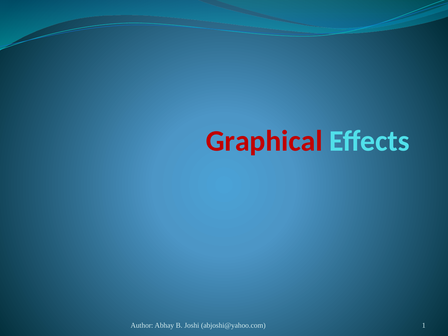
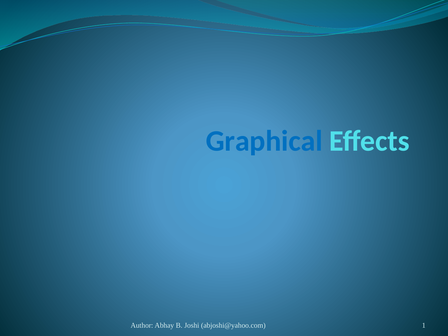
Graphical colour: red -> blue
